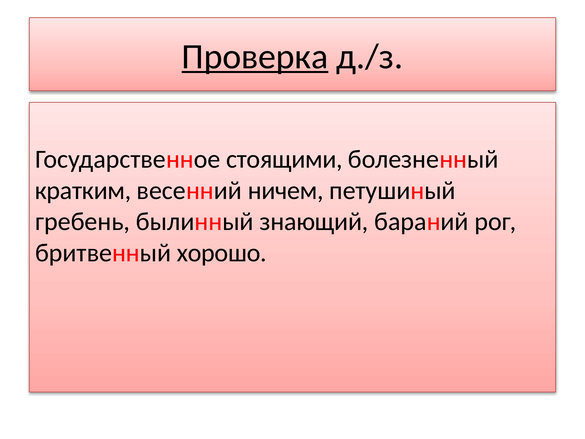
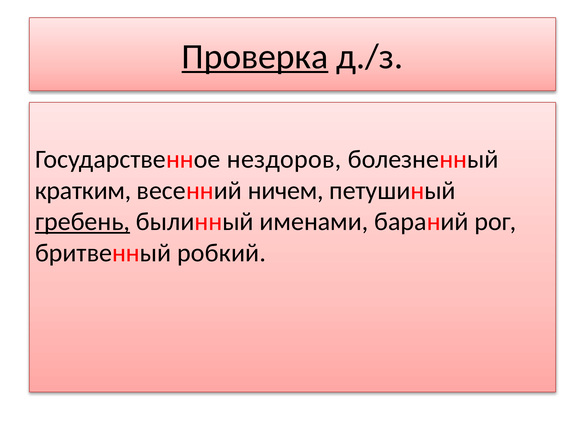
стоящими: стоящими -> нездоров
гребень underline: none -> present
знающий: знающий -> именами
хорошо: хорошо -> робкий
